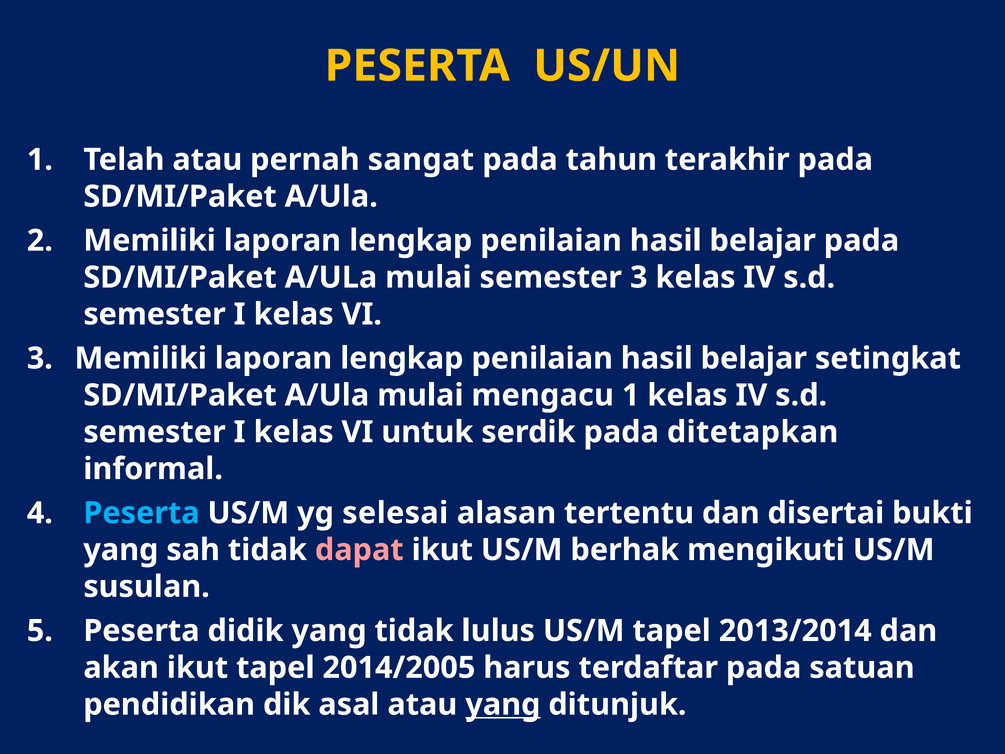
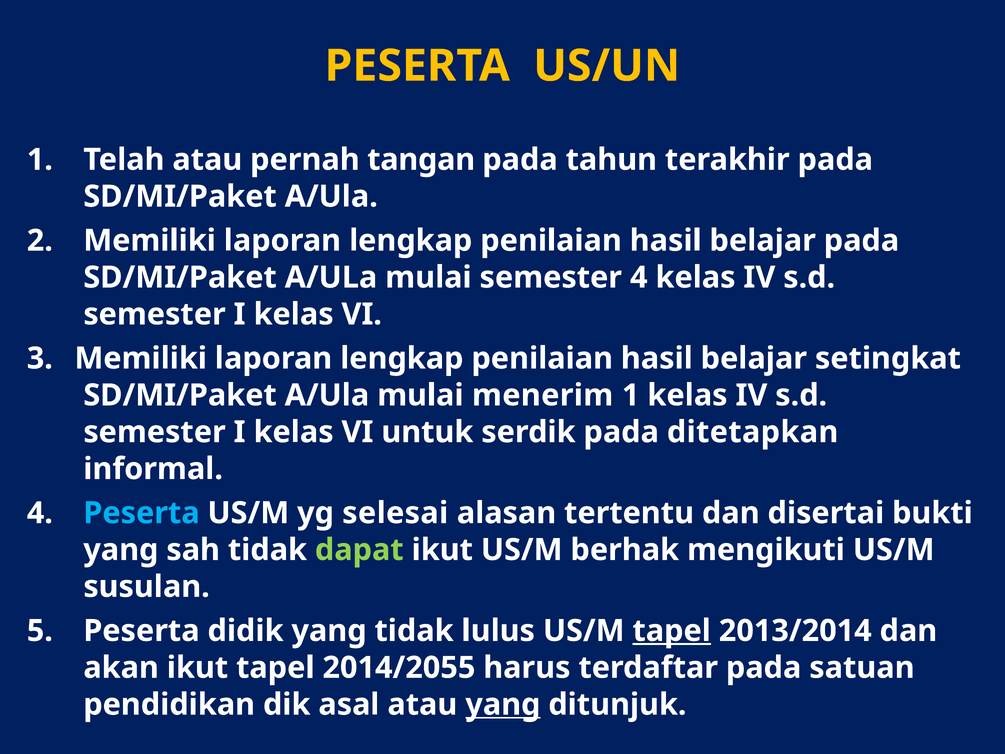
sangat: sangat -> tangan
semester 3: 3 -> 4
mengacu: mengacu -> menerim
dapat colour: pink -> light green
tapel at (672, 631) underline: none -> present
2014/2005: 2014/2005 -> 2014/2055
